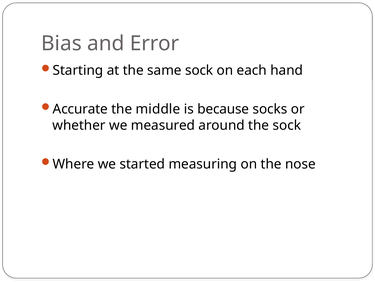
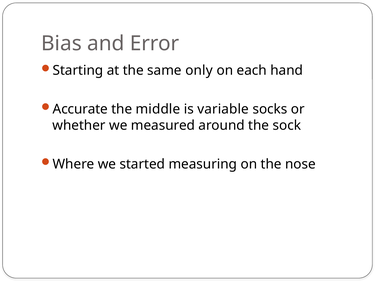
same sock: sock -> only
because: because -> variable
